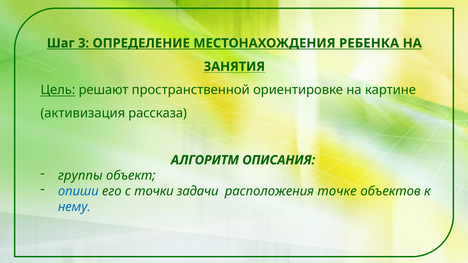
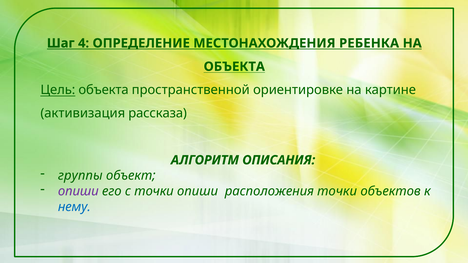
3: 3 -> 4
ЗАНЯТИЯ at (234, 67): ЗАНЯТИЯ -> ОБЪЕКТА
Цель решают: решают -> объекта
опиши at (78, 191) colour: blue -> purple
точки задачи: задачи -> опиши
расположения точке: точке -> точки
